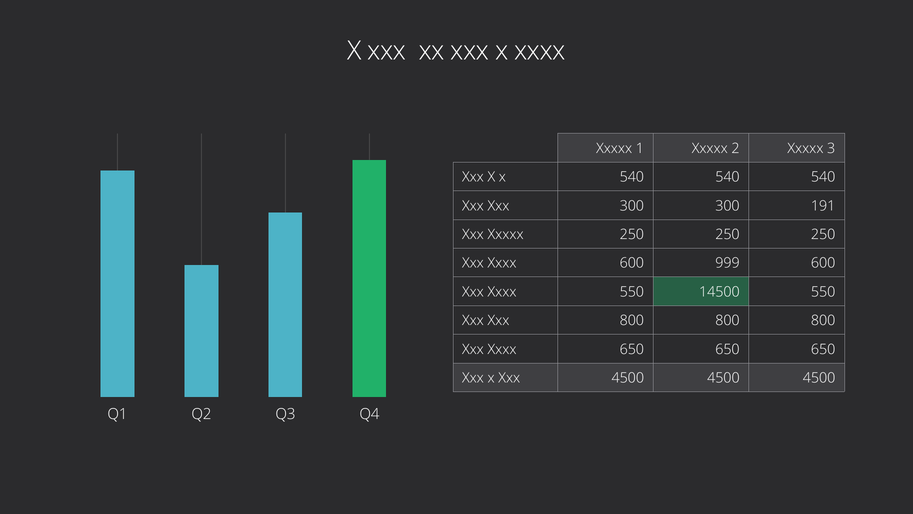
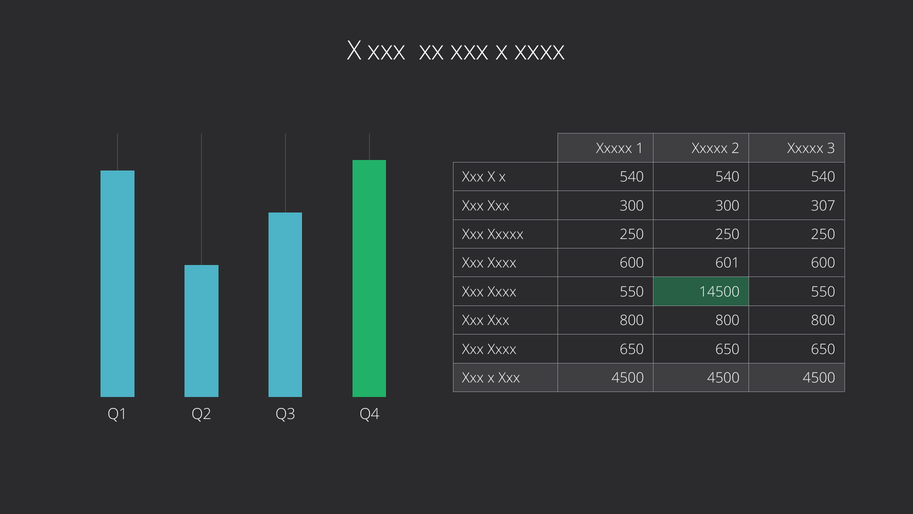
191: 191 -> 307
999: 999 -> 601
